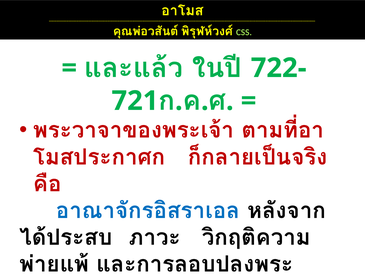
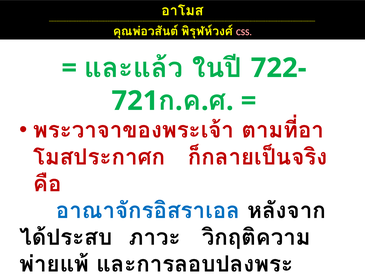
CSS colour: light green -> pink
